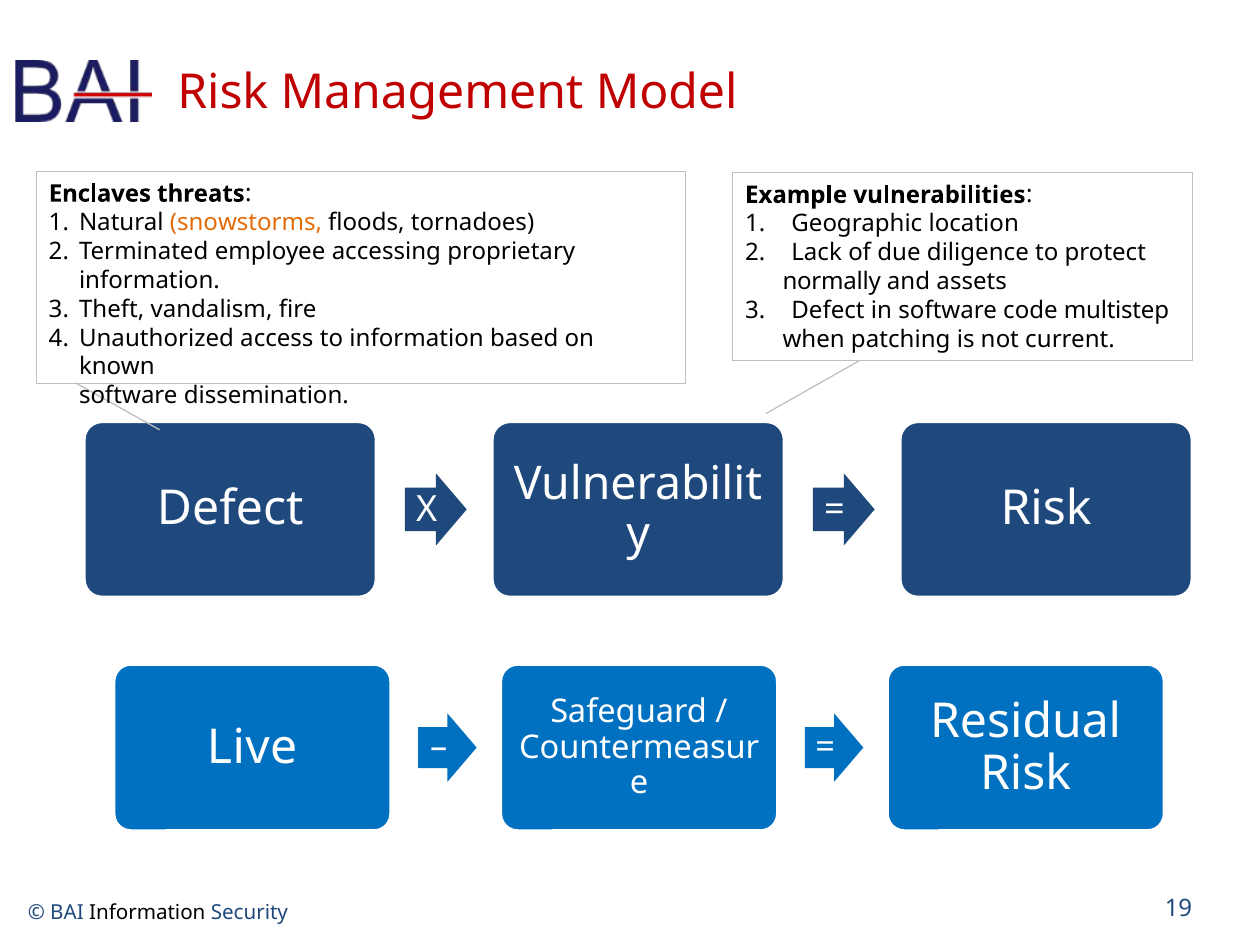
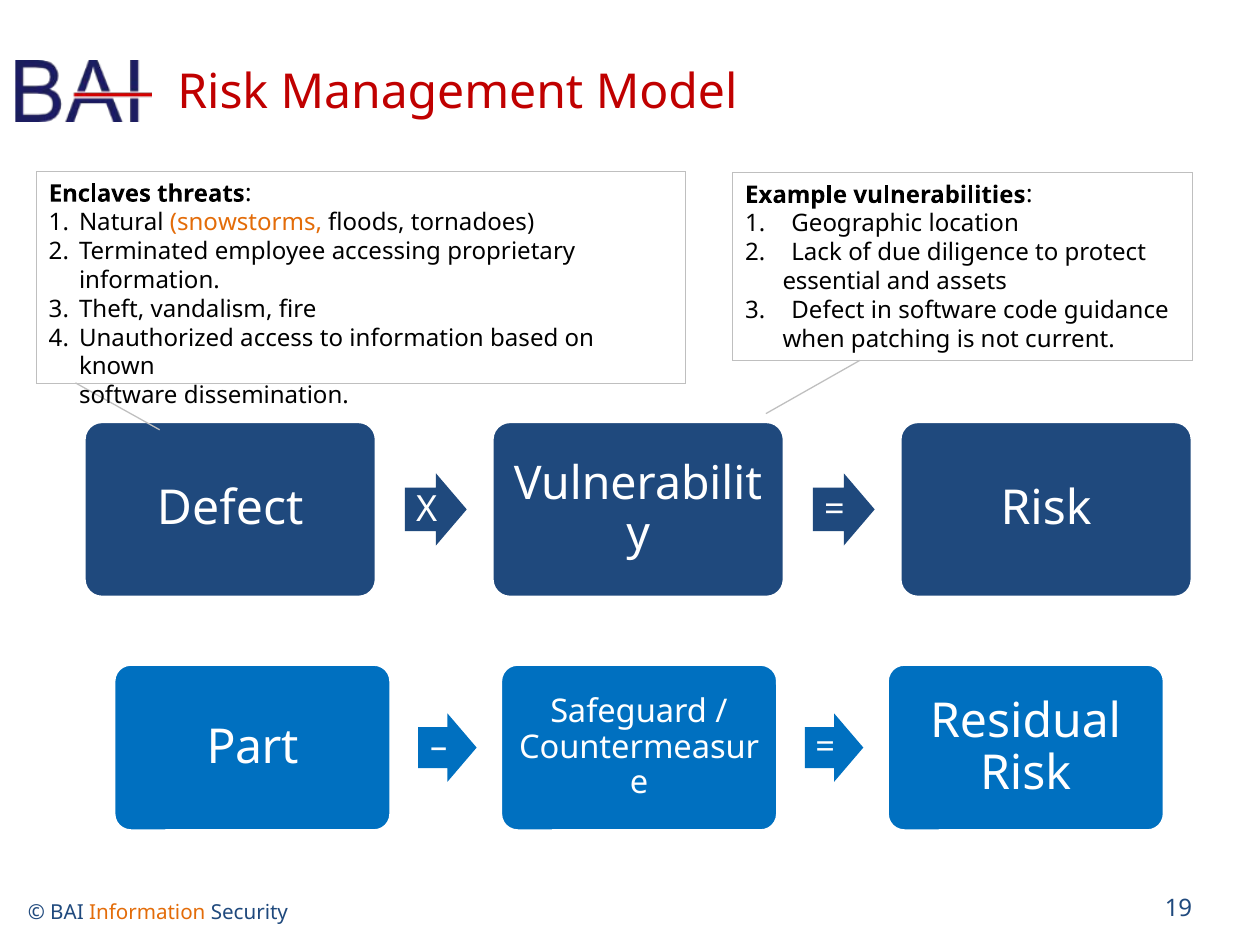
normally: normally -> essential
multistep: multistep -> guidance
Live: Live -> Part
Information at (147, 913) colour: black -> orange
